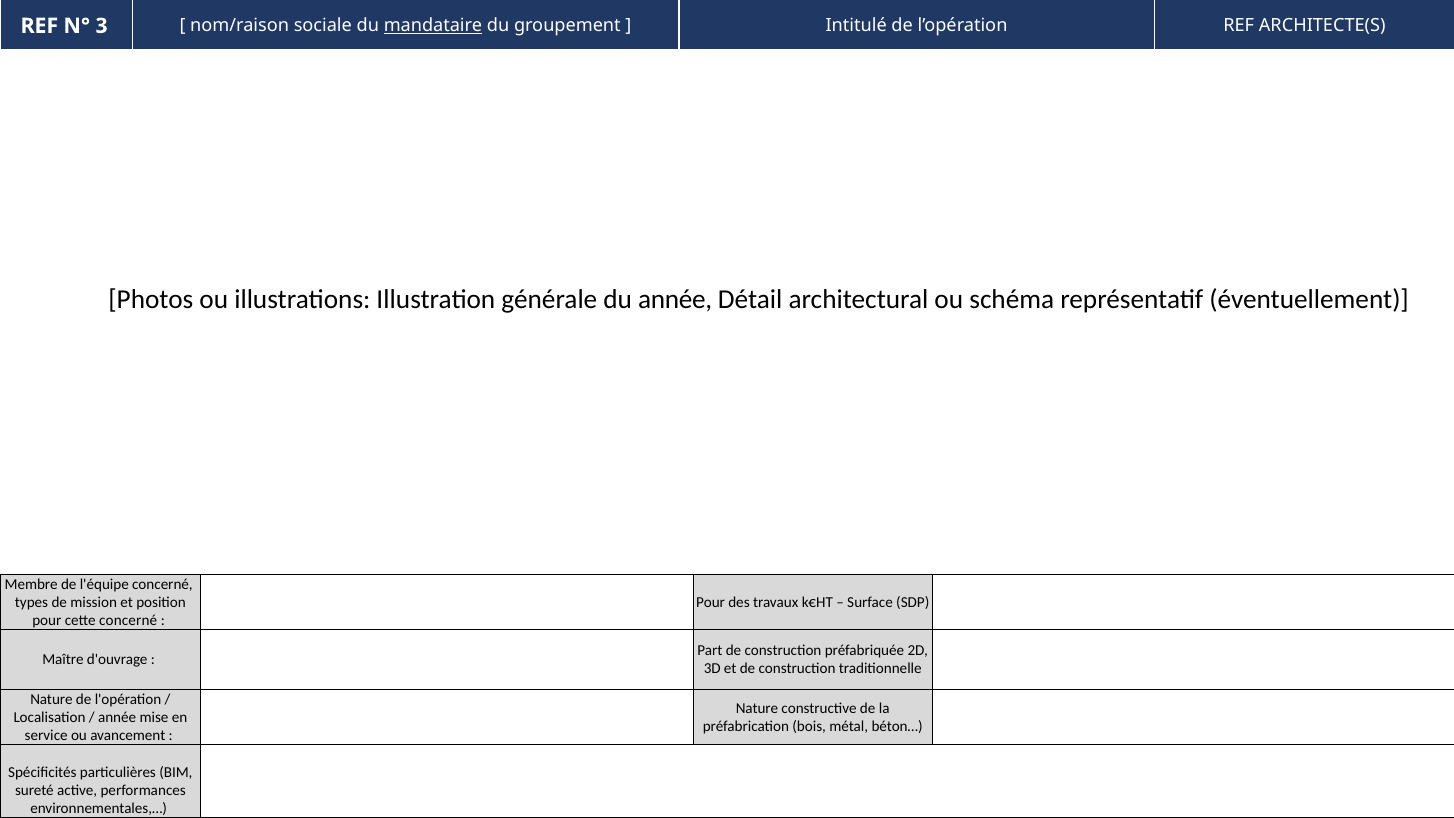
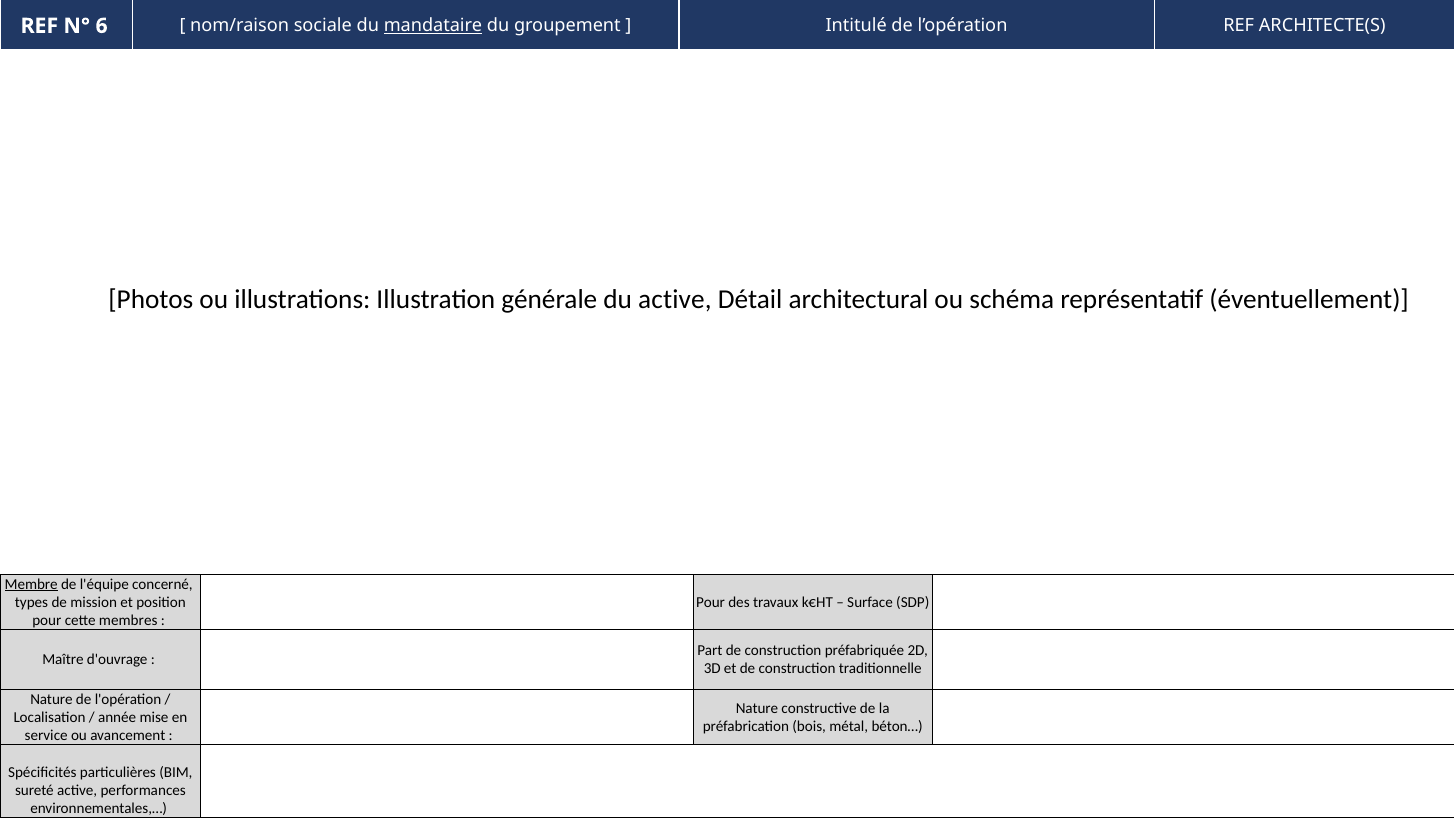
3: 3 -> 6
du année: année -> active
Membre underline: none -> present
cette concerné: concerné -> membres
